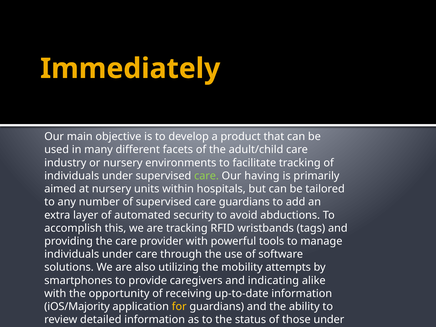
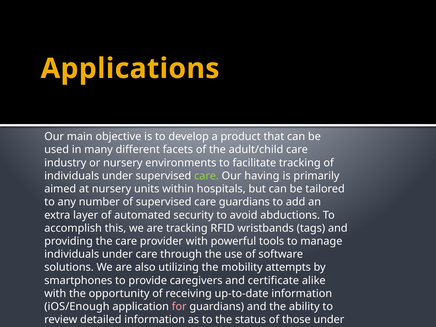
Immediately: Immediately -> Applications
indicating: indicating -> certificate
iOS/Majority: iOS/Majority -> iOS/Enough
for at (179, 307) colour: yellow -> pink
